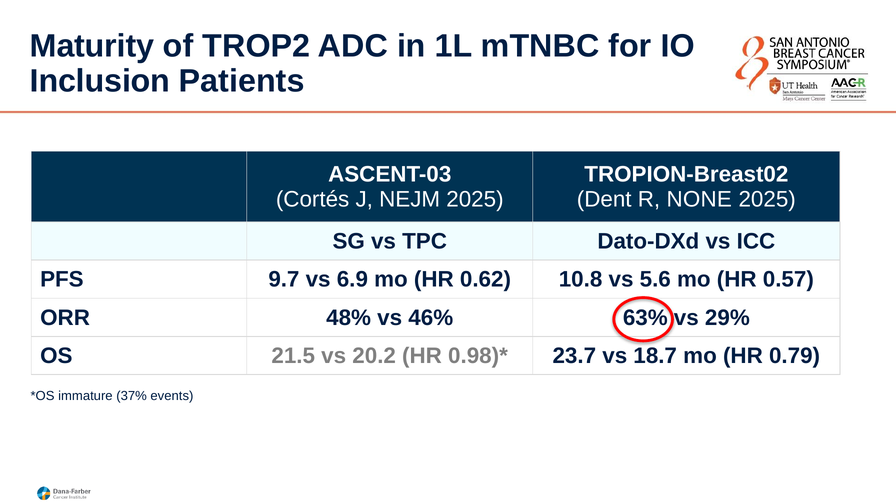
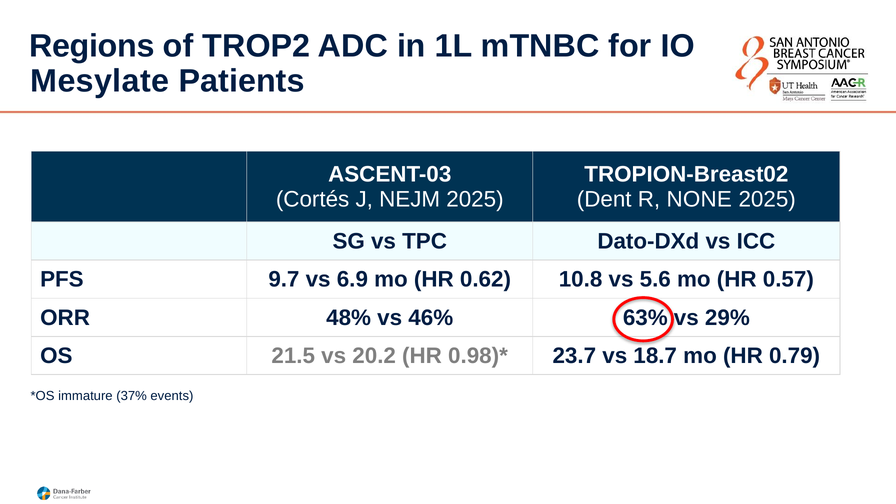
Maturity: Maturity -> Regions
Inclusion: Inclusion -> Mesylate
